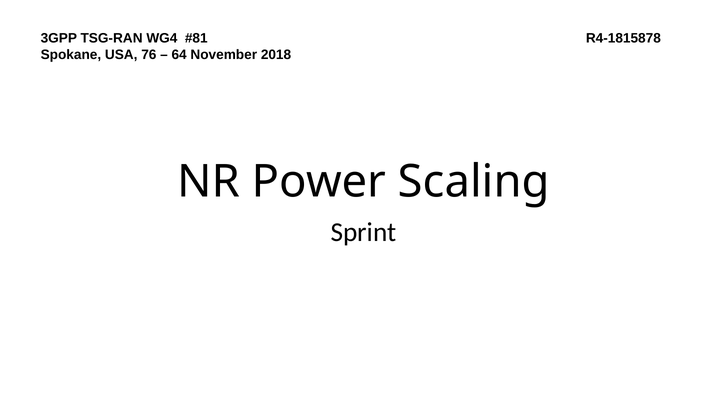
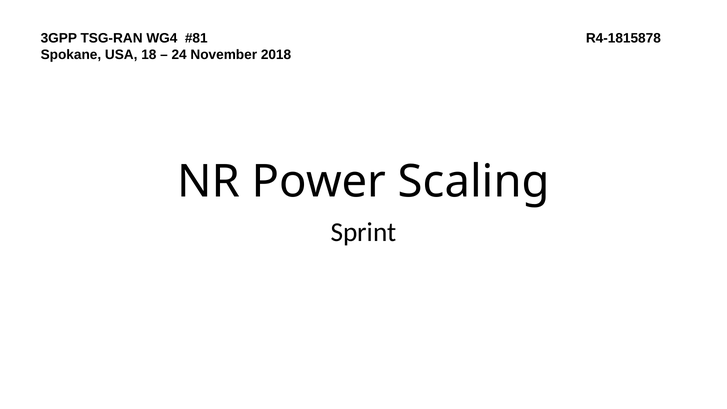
76: 76 -> 18
64: 64 -> 24
